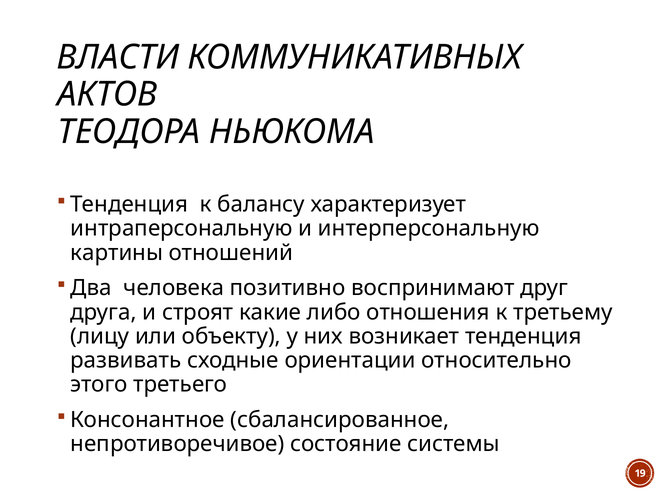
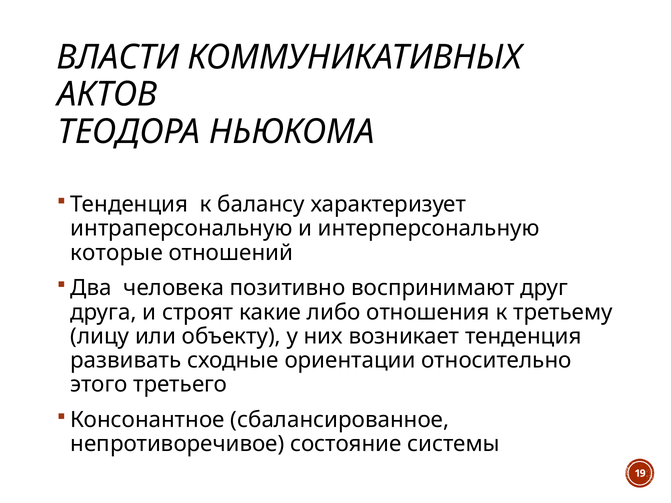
картины: картины -> которые
